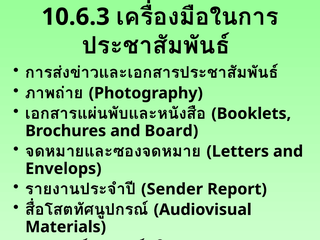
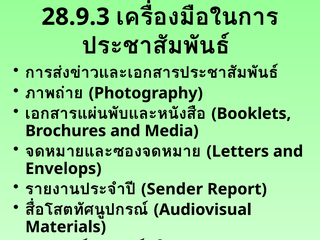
10.6.3: 10.6.3 -> 28.9.3
and Board: Board -> Media
